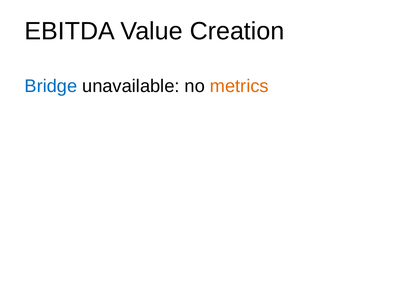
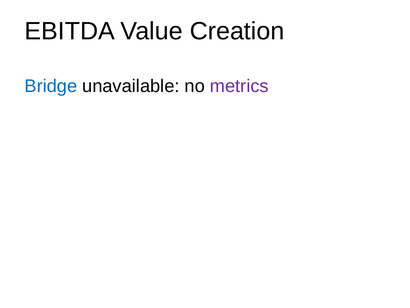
metrics colour: orange -> purple
